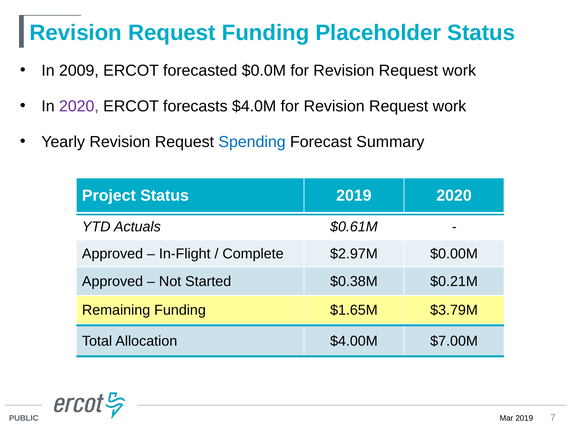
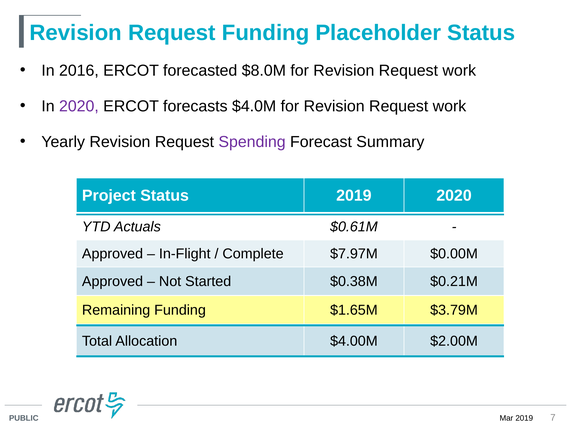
2009: 2009 -> 2016
$0.0M: $0.0M -> $8.0M
Spending colour: blue -> purple
$2.97M: $2.97M -> $7.97M
$7.00M: $7.00M -> $2.00M
